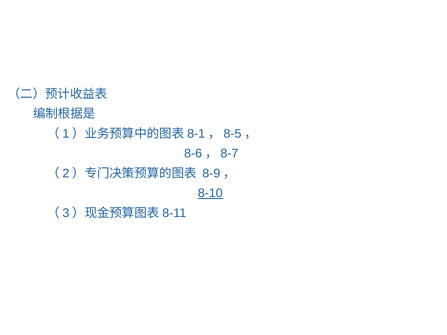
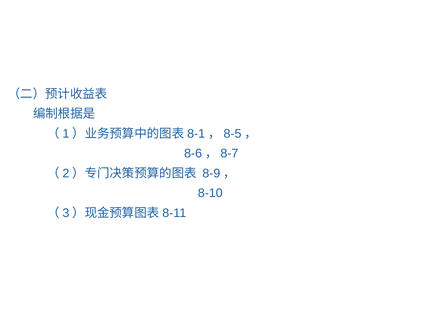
8-10 underline: present -> none
